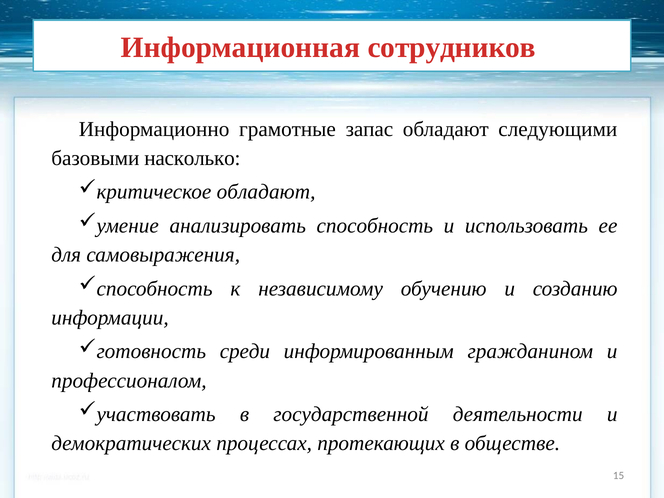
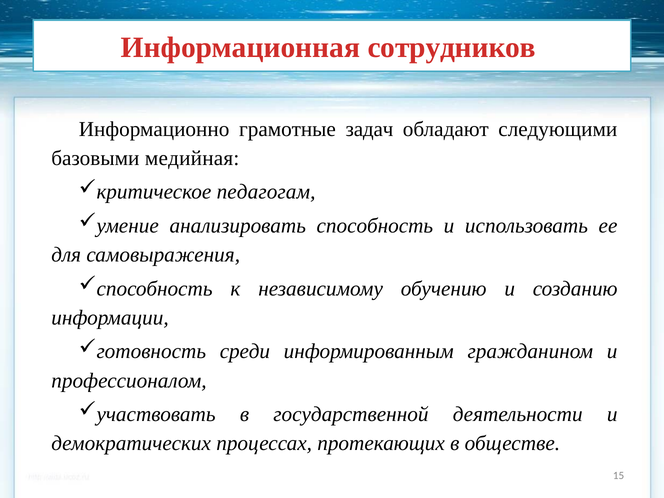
запас: запас -> задач
насколько: насколько -> медийная
обладают at (266, 192): обладают -> педагогам
